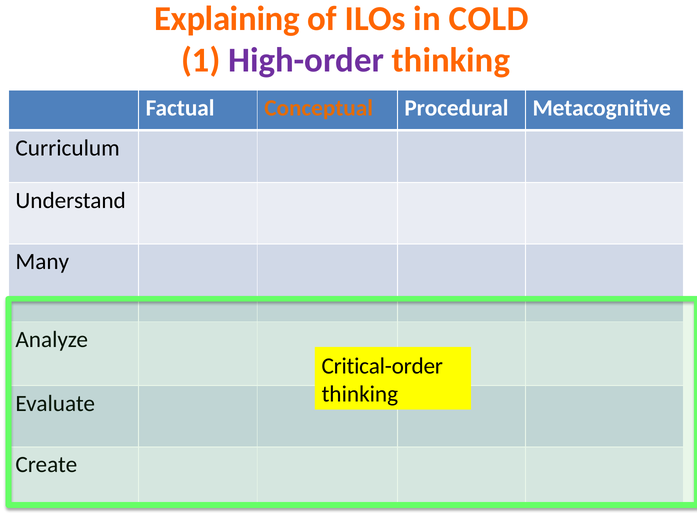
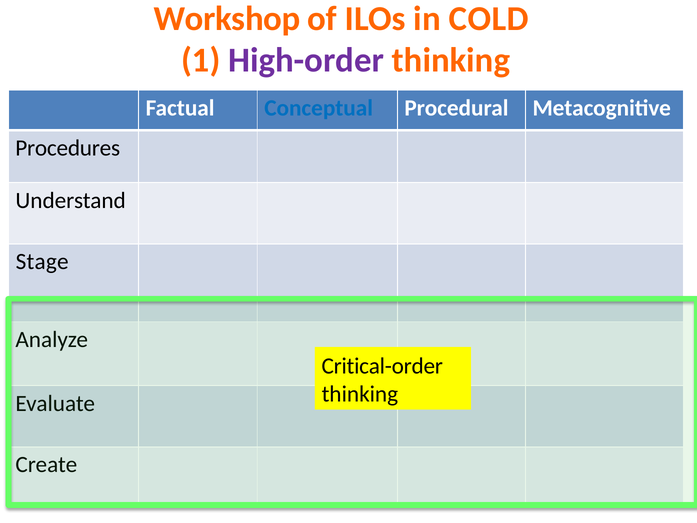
Explaining: Explaining -> Workshop
Conceptual colour: orange -> blue
Curriculum: Curriculum -> Procedures
Many: Many -> Stage
